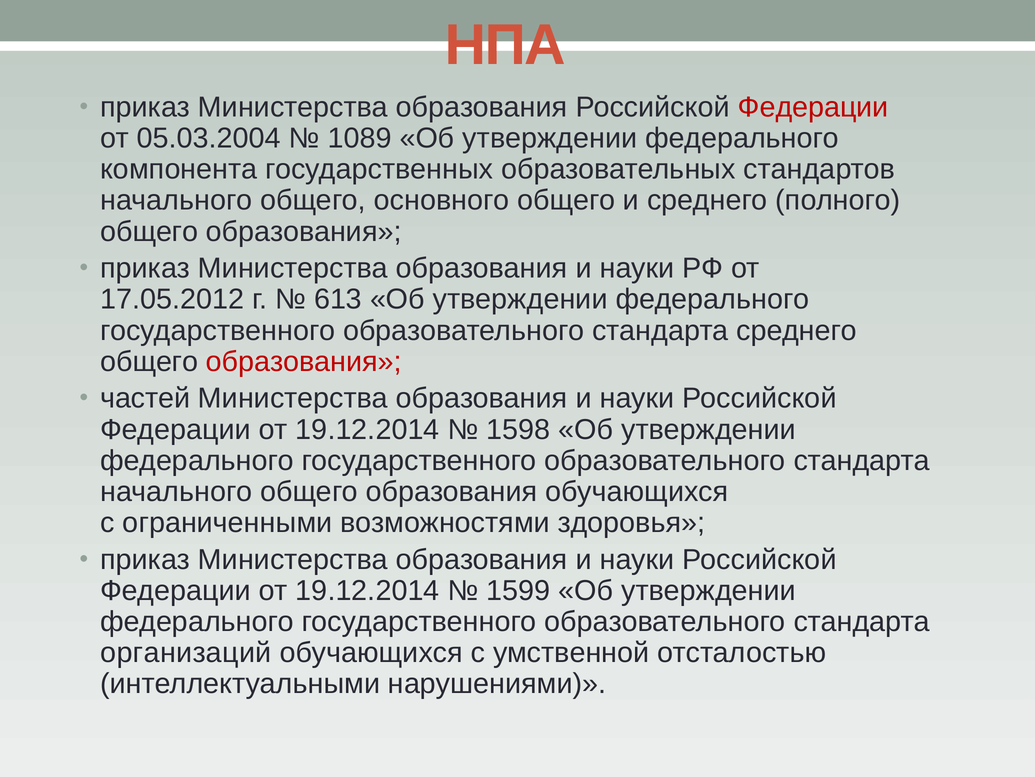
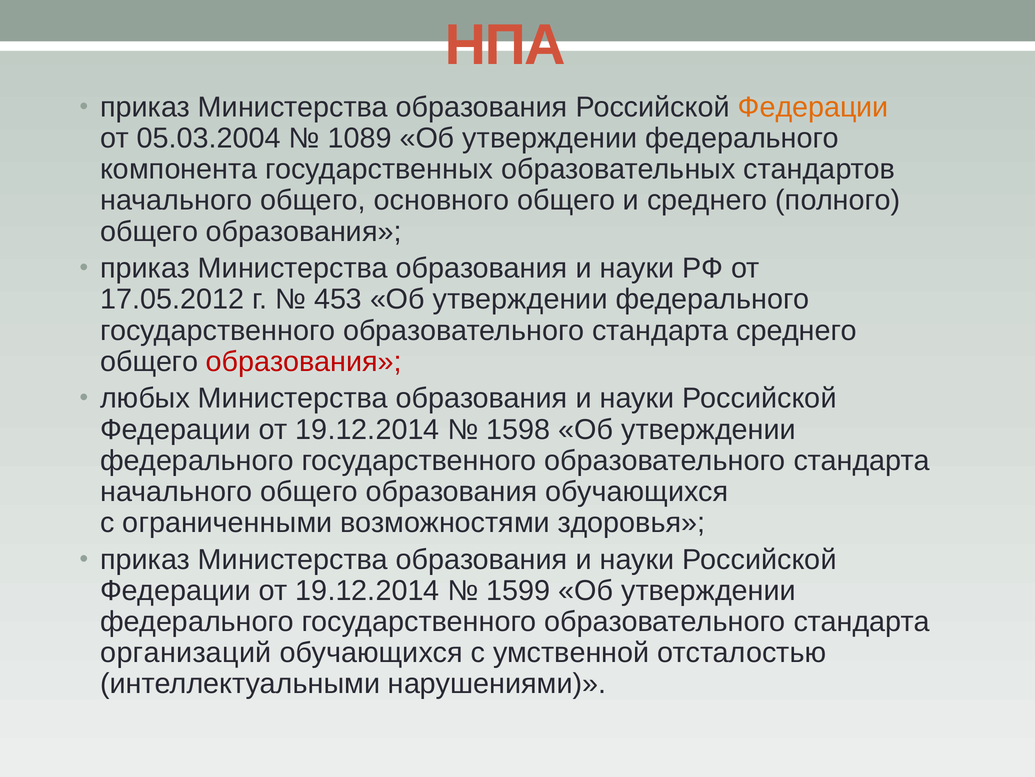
Федерации at (813, 107) colour: red -> orange
613: 613 -> 453
частей: частей -> любых
